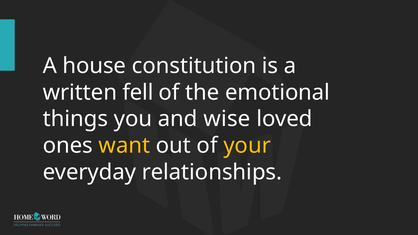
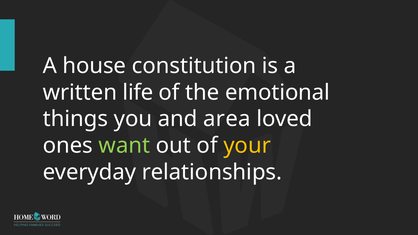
fell: fell -> life
wise: wise -> area
want colour: yellow -> light green
